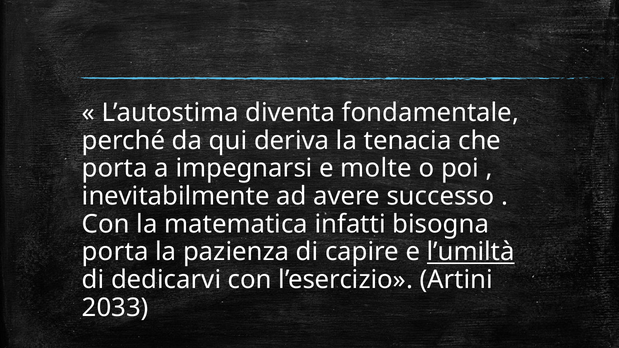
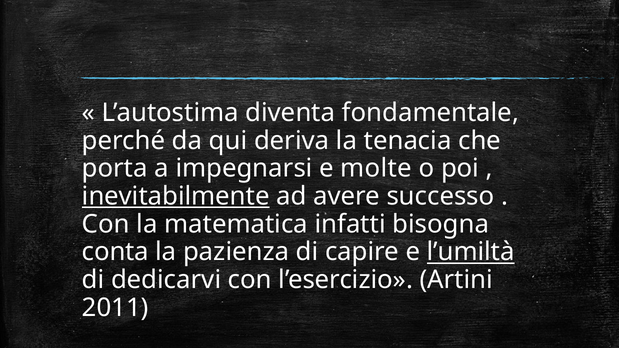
inevitabilmente underline: none -> present
porta at (115, 252): porta -> conta
2033: 2033 -> 2011
